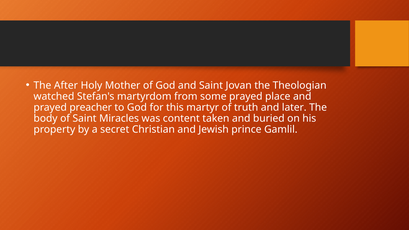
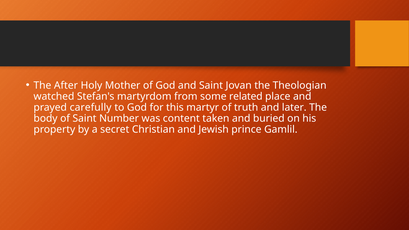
some prayed: prayed -> related
preacher: preacher -> carefully
Miracles: Miracles -> Number
